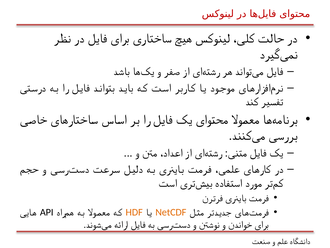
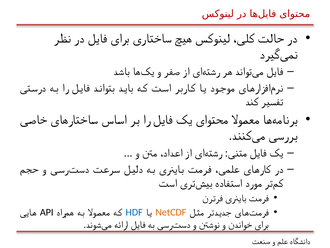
HDF colour: orange -> blue
